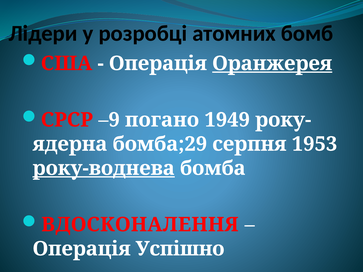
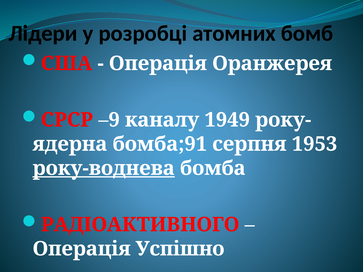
Оранжерея underline: present -> none
погано: погано -> каналу
бомба;29: бомба;29 -> бомба;91
ВДОСКОНАЛЕННЯ: ВДОСКОНАЛЕННЯ -> РАДІОАКТИВНОГО
